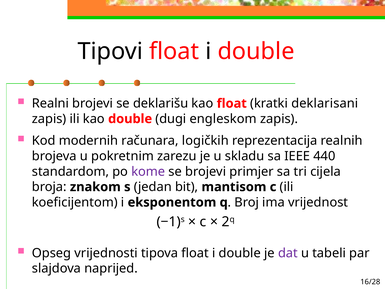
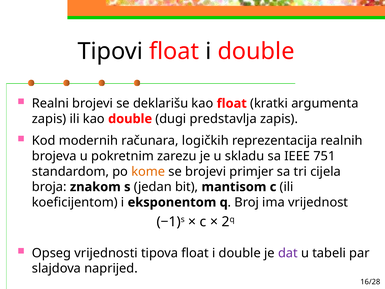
deklarisani: deklarisani -> argumenta
engleskom: engleskom -> predstavlja
440: 440 -> 751
kome colour: purple -> orange
